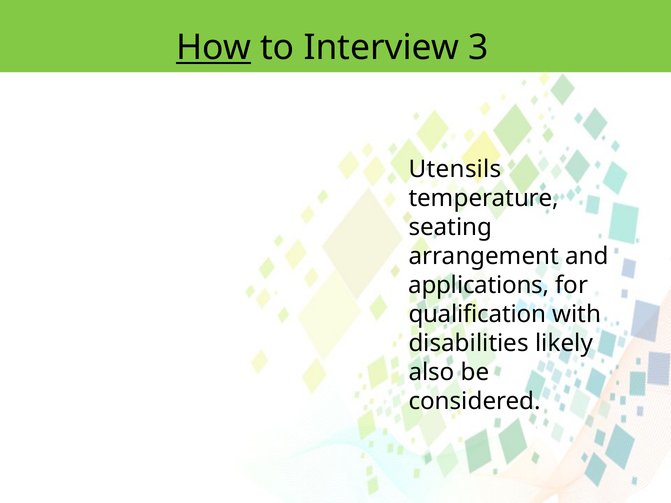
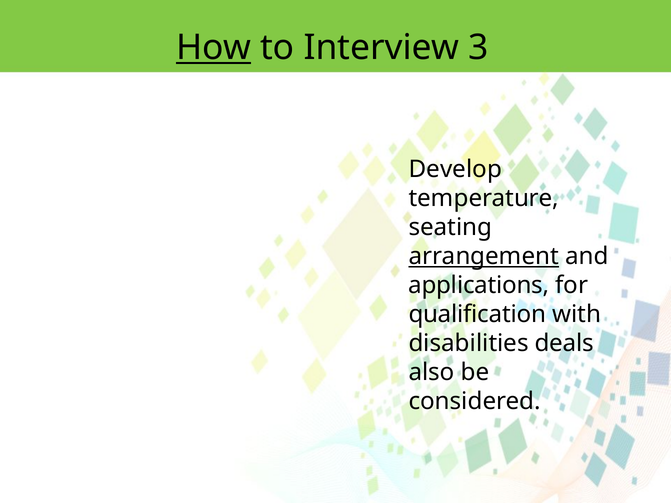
Utensils: Utensils -> Develop
arrangement underline: none -> present
likely: likely -> deals
